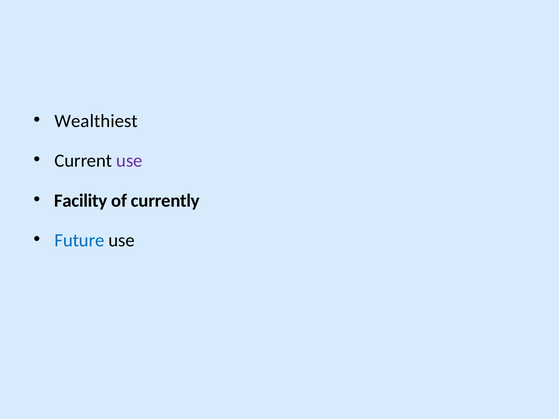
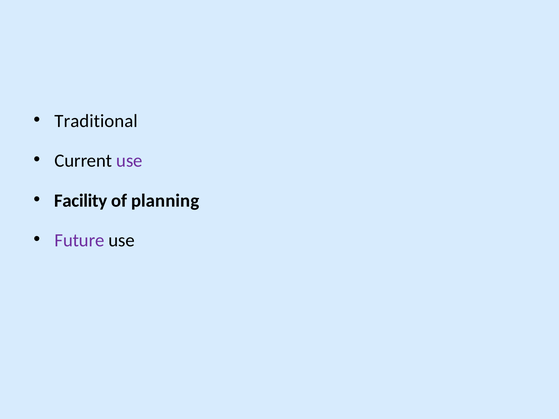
Wealthiest: Wealthiest -> Traditional
currently: currently -> planning
Future colour: blue -> purple
